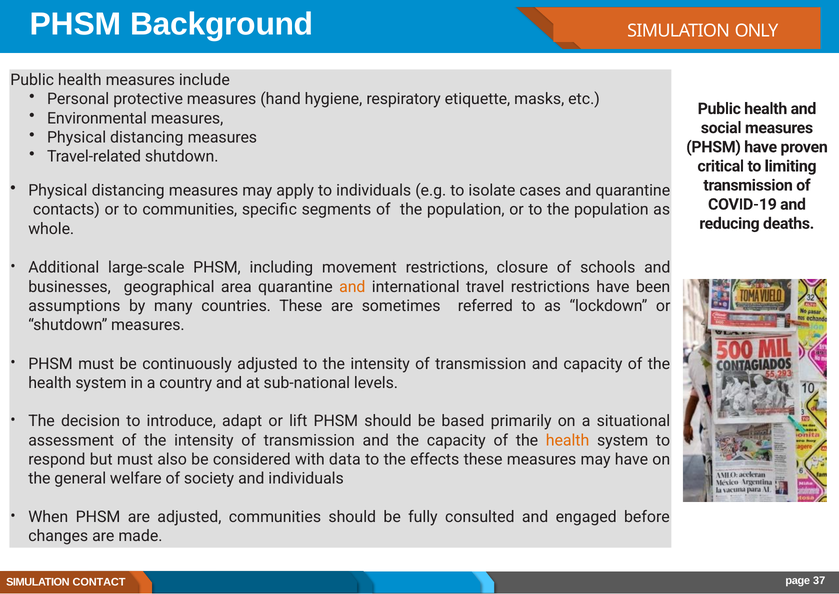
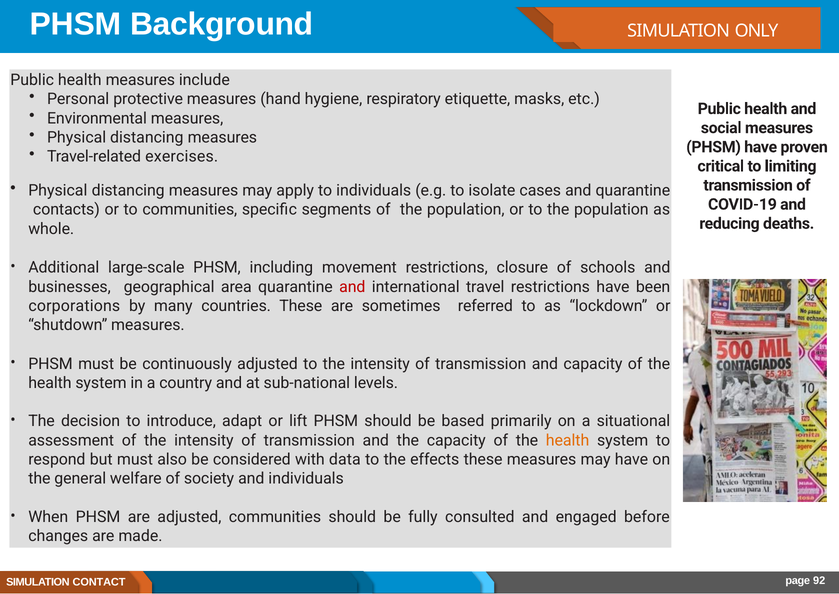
Travel-related shutdown: shutdown -> exercises
and at (352, 287) colour: orange -> red
assumptions: assumptions -> corporations
37: 37 -> 92
